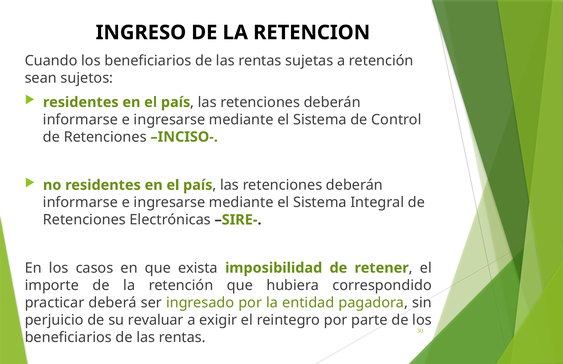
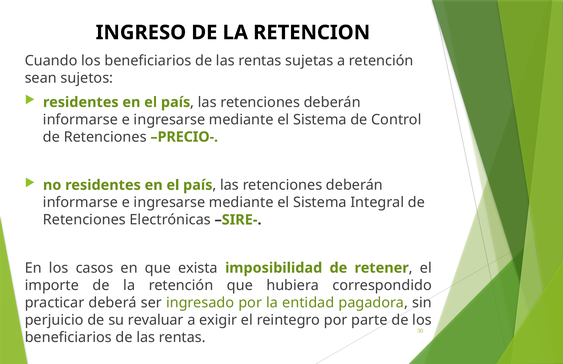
INCISO-: INCISO- -> PRECIO-
